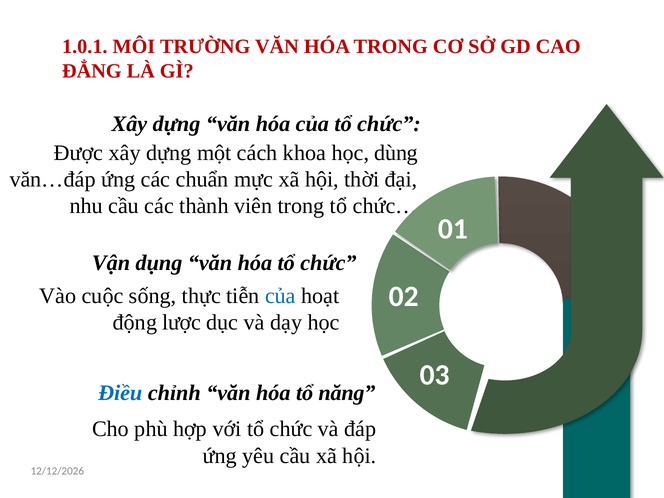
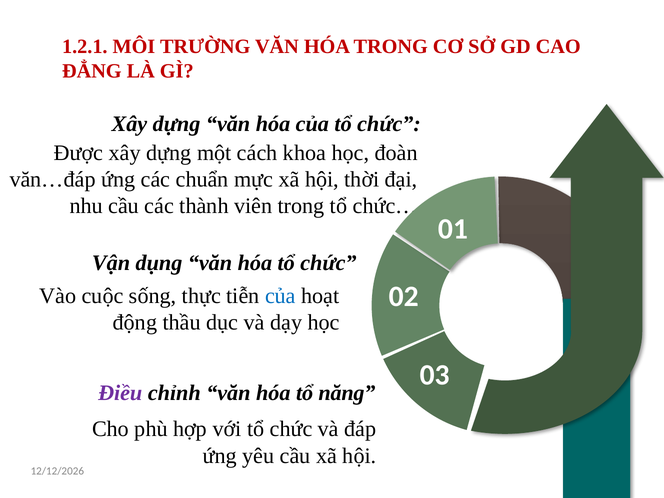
1.0.1: 1.0.1 -> 1.2.1
dùng: dùng -> đoàn
lược: lược -> thầu
Điều colour: blue -> purple
